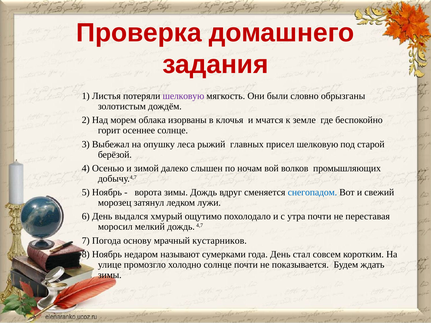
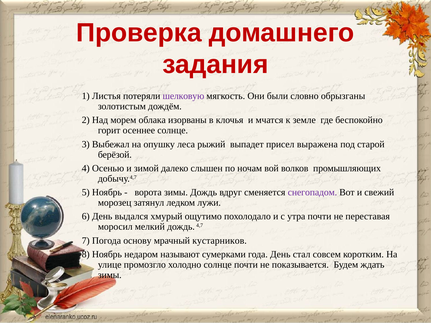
главных: главных -> выпадет
присел шелковую: шелковую -> выражена
снегопадом colour: blue -> purple
